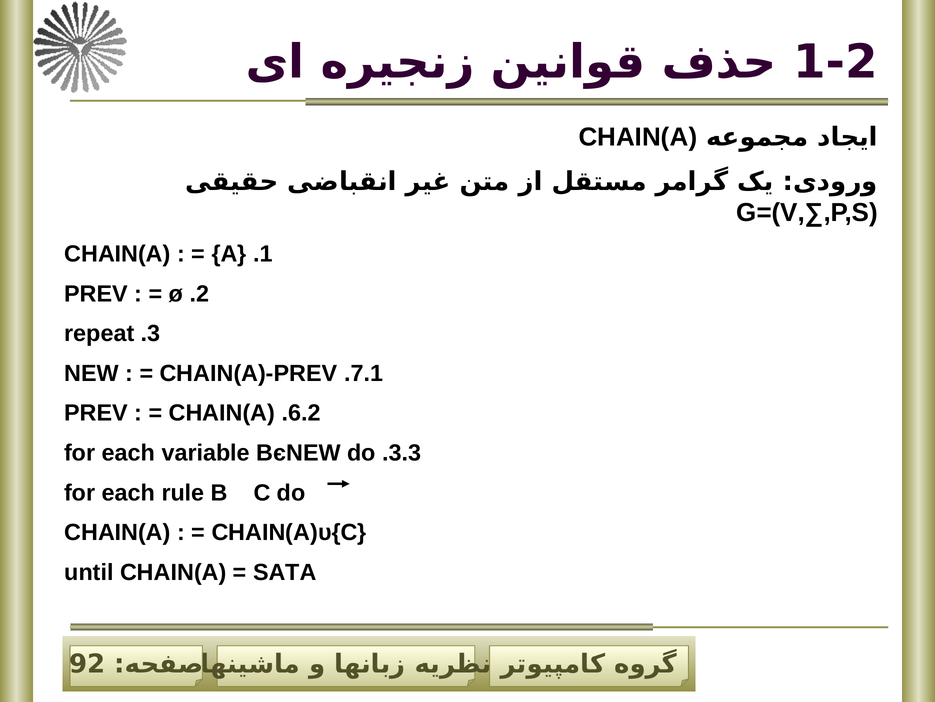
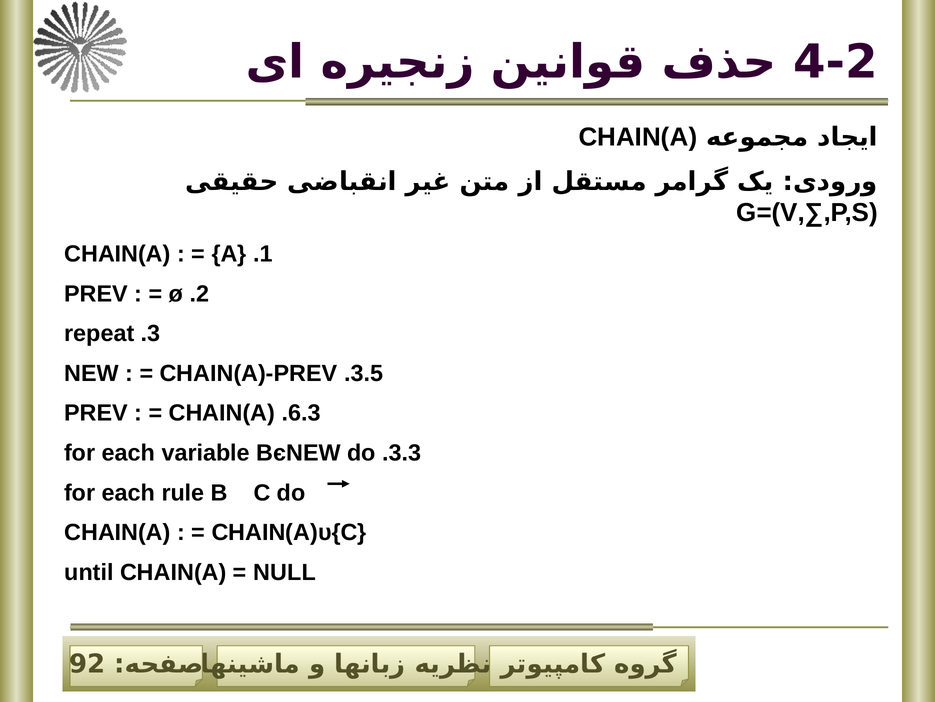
1-2: 1-2 -> 4-2
7.1: 7.1 -> 3.5
6.2: 6.2 -> 6.3
SATA: SATA -> NULL
